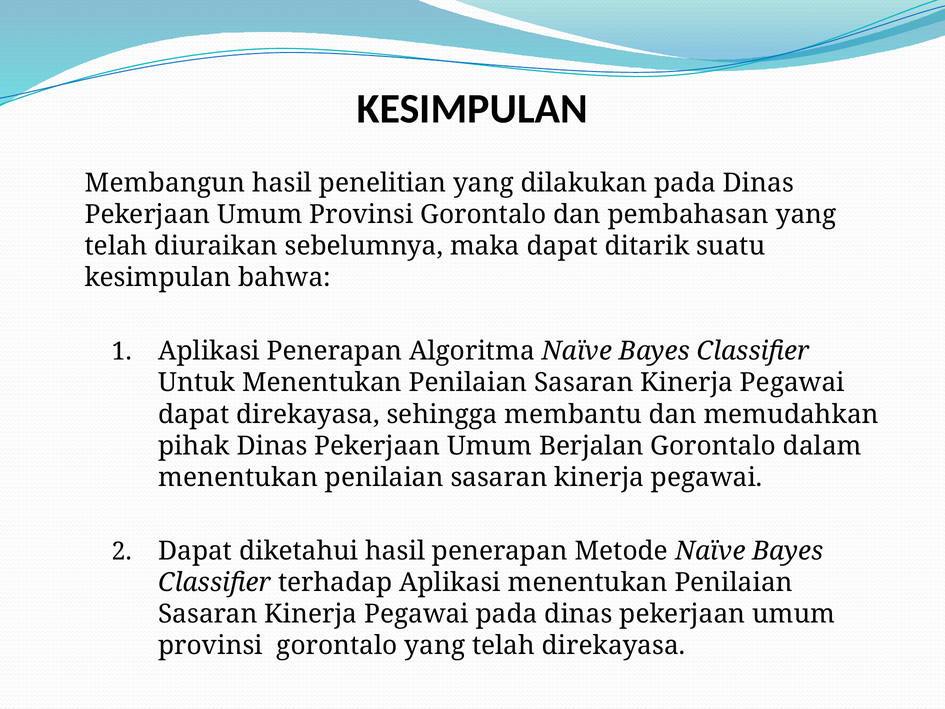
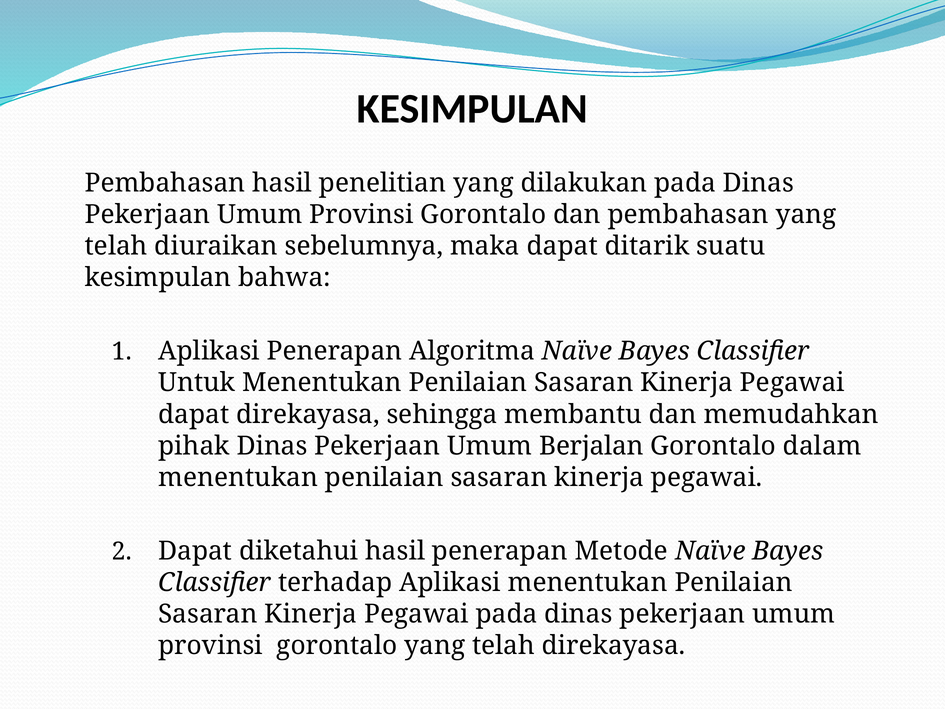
Membangun at (165, 183): Membangun -> Pembahasan
